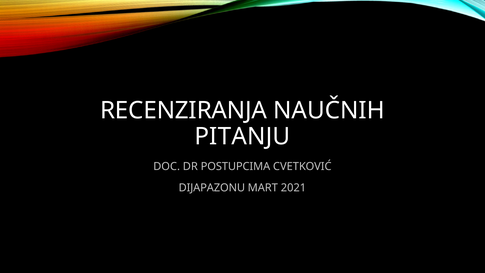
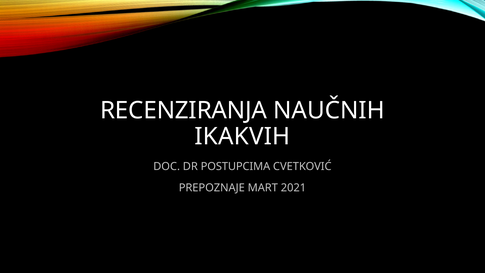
PITANJU: PITANJU -> IKAKVIH
DIJAPAZONU: DIJAPAZONU -> PREPOZNAJE
